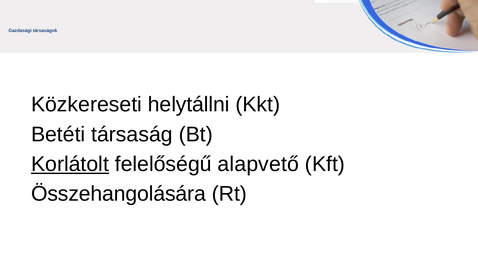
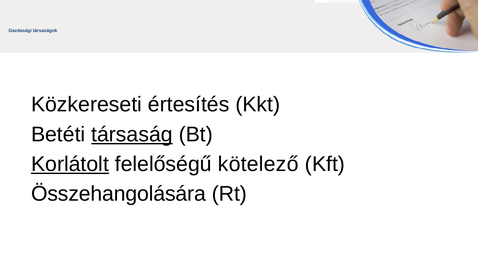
helytállni: helytállni -> értesítés
társaság underline: none -> present
alapvető: alapvető -> kötelező
